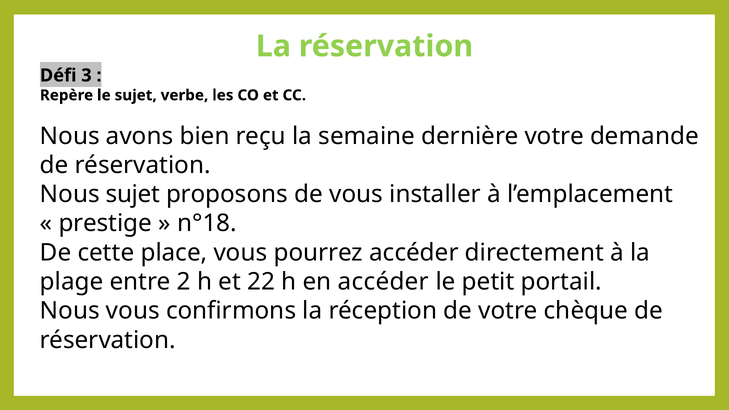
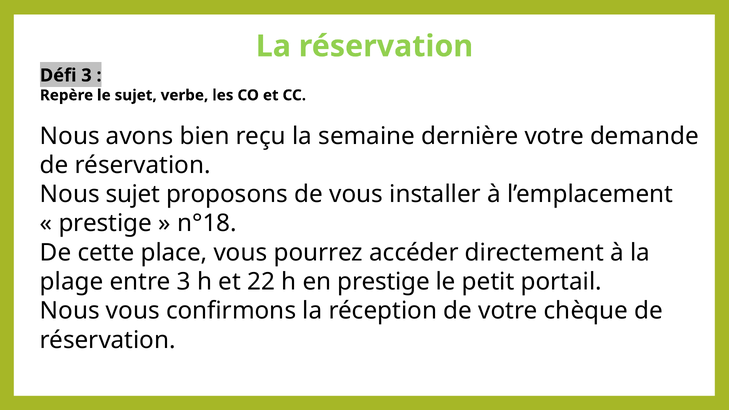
entre 2: 2 -> 3
en accéder: accéder -> prestige
